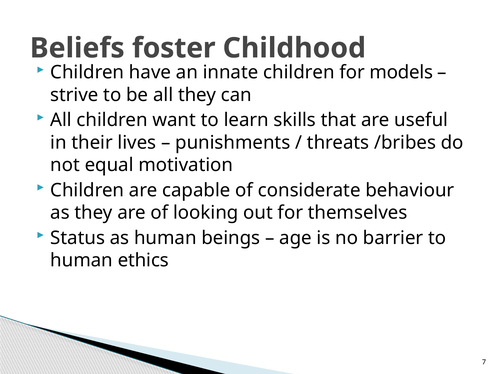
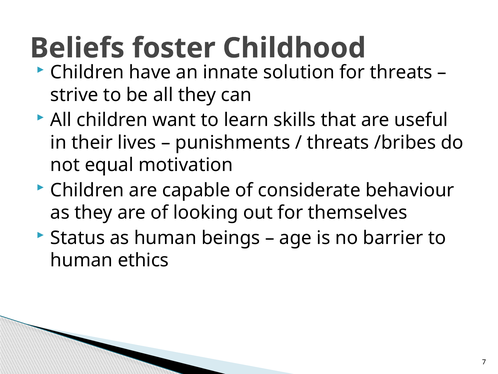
innate children: children -> solution
for models: models -> threats
